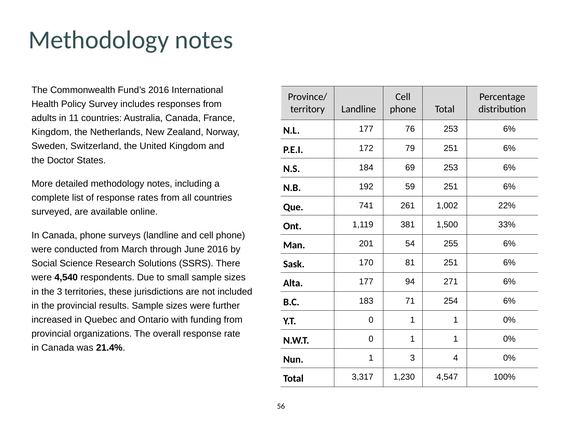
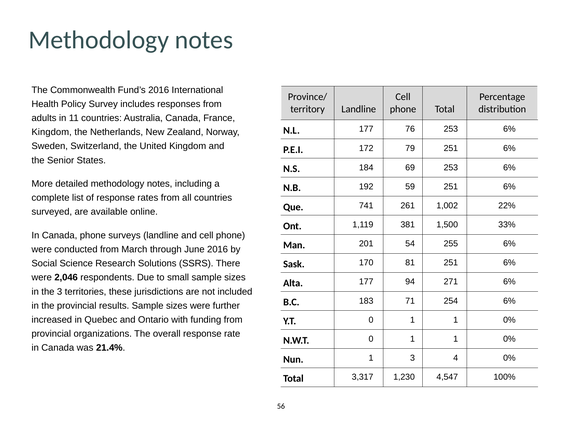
Doctor: Doctor -> Senior
4,540: 4,540 -> 2,046
